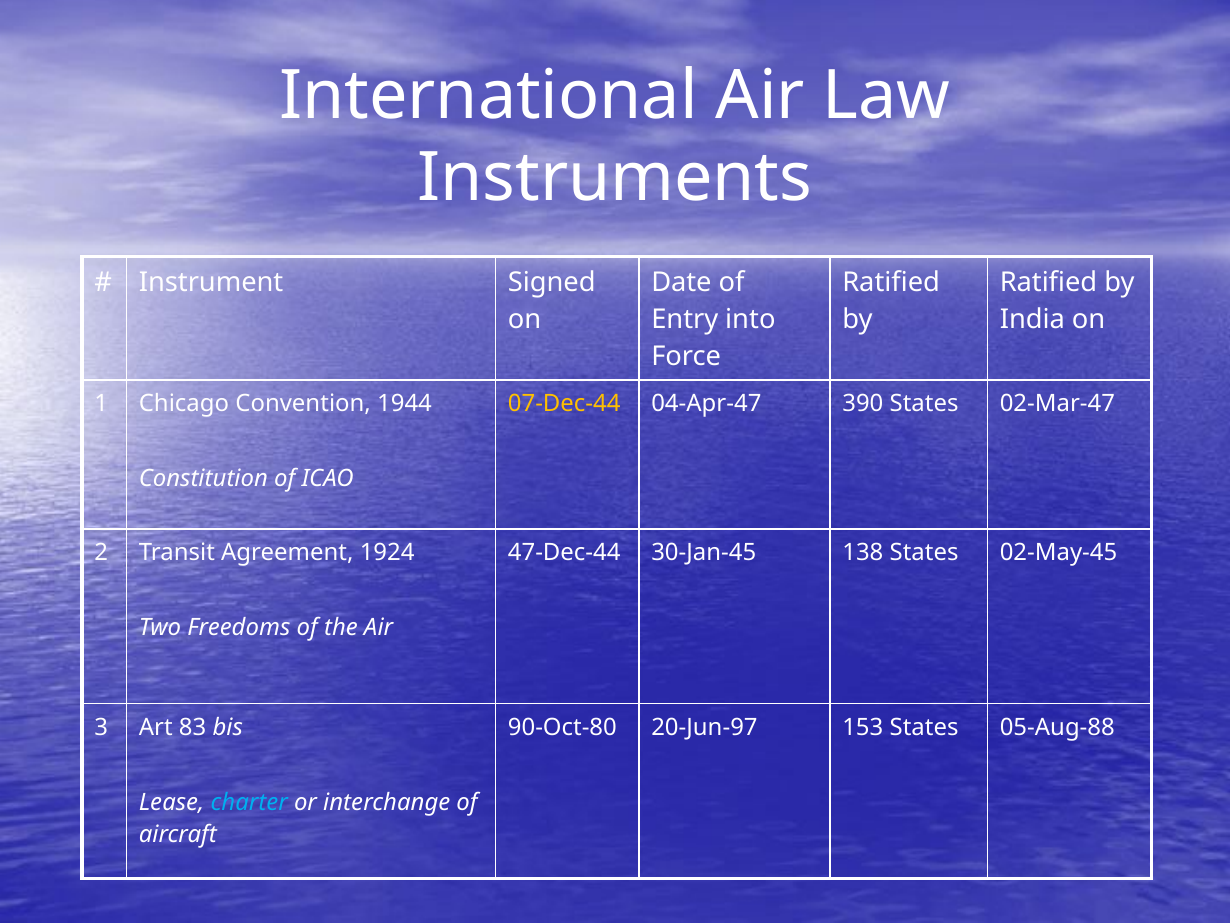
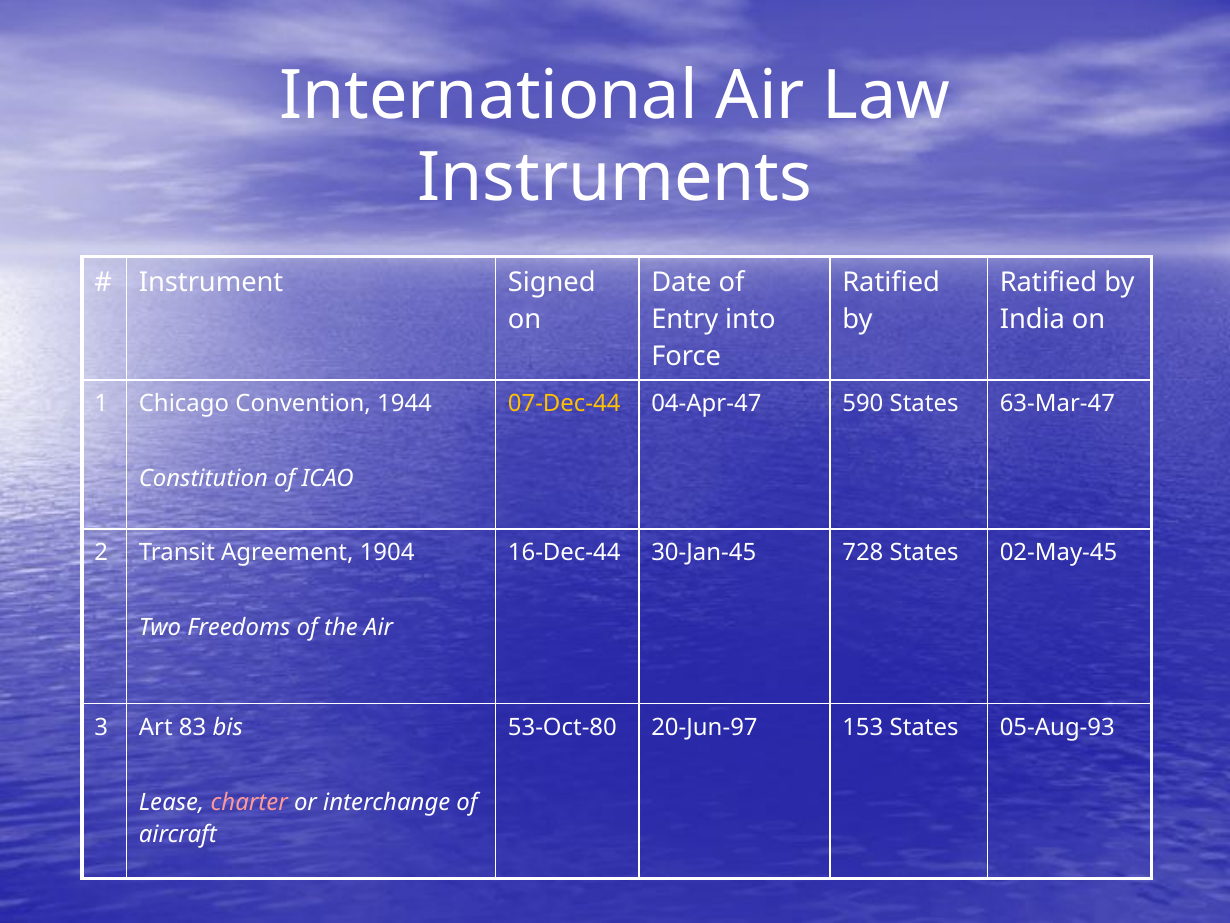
390: 390 -> 590
02-Mar-47: 02-Mar-47 -> 63-Mar-47
1924: 1924 -> 1904
47-Dec-44: 47-Dec-44 -> 16-Dec-44
138: 138 -> 728
90-Oct-80: 90-Oct-80 -> 53-Oct-80
05-Aug-88: 05-Aug-88 -> 05-Aug-93
charter colour: light blue -> pink
